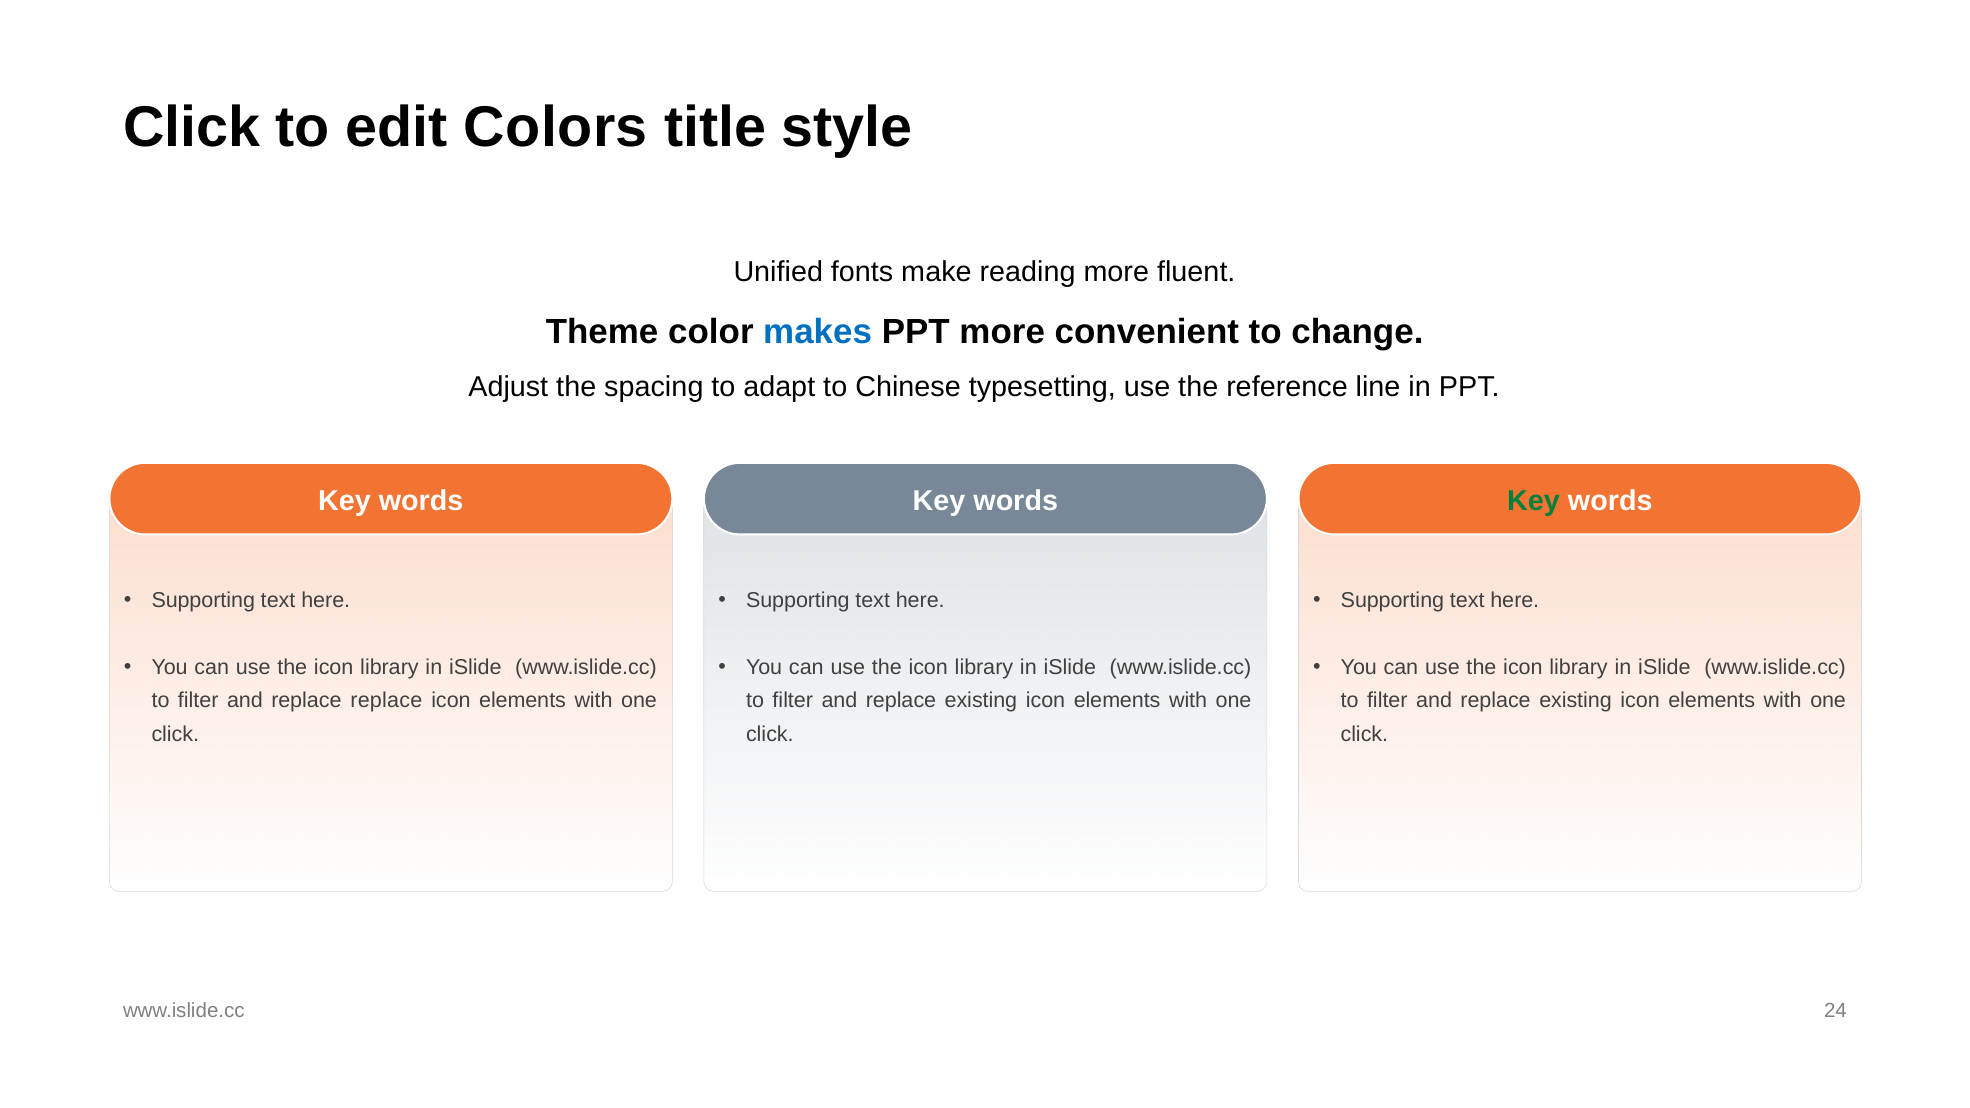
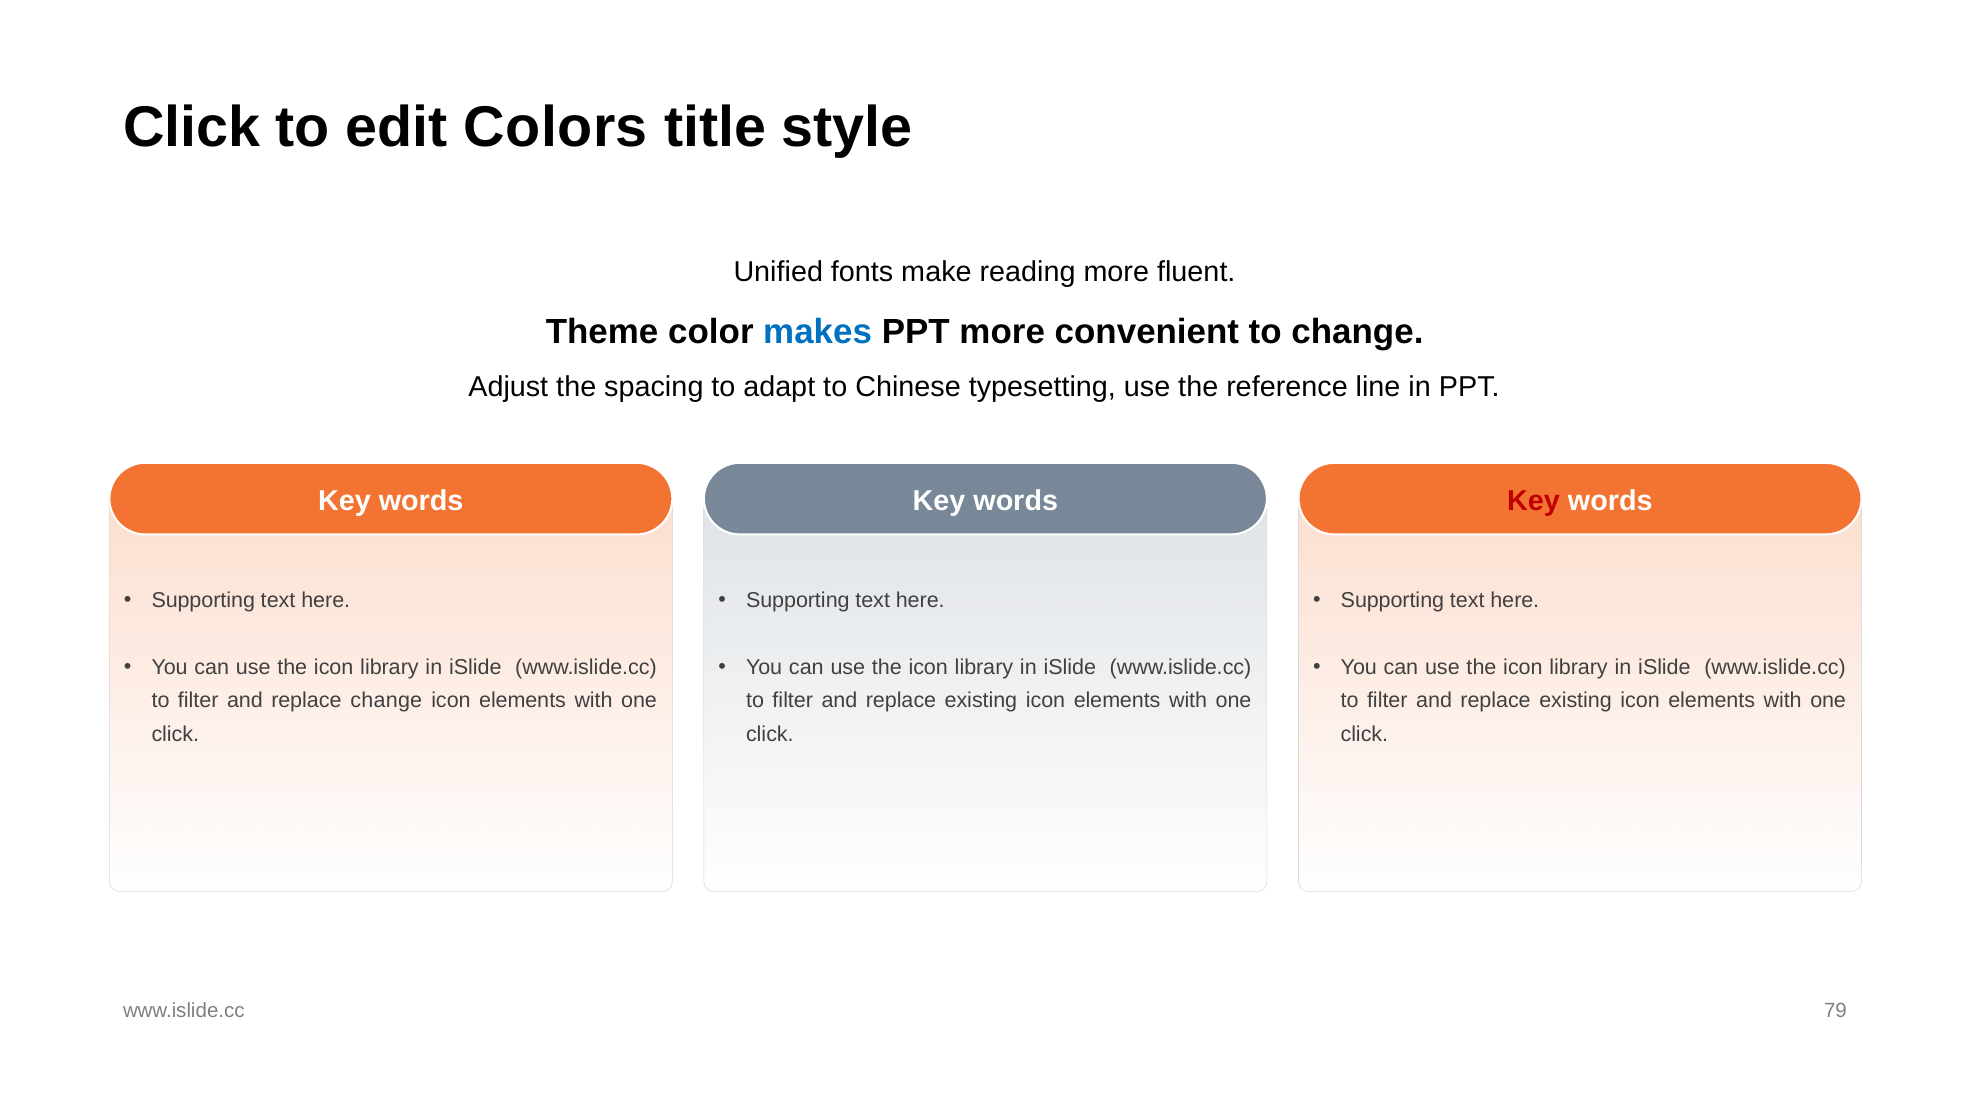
Key at (1534, 501) colour: green -> red
replace replace: replace -> change
24: 24 -> 79
